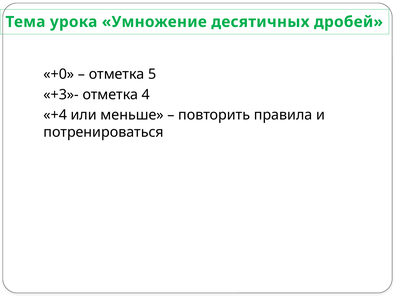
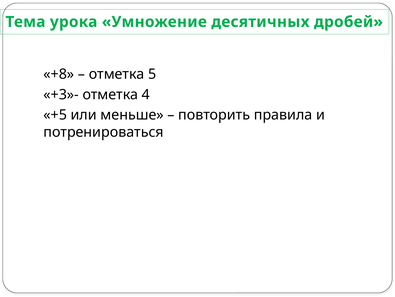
+0: +0 -> +8
+4: +4 -> +5
